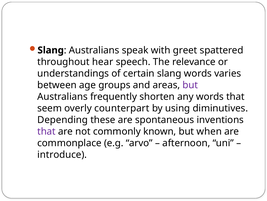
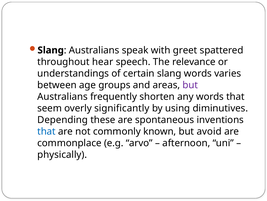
counterpart: counterpart -> significantly
that at (47, 131) colour: purple -> blue
when: when -> avoid
introduce: introduce -> physically
